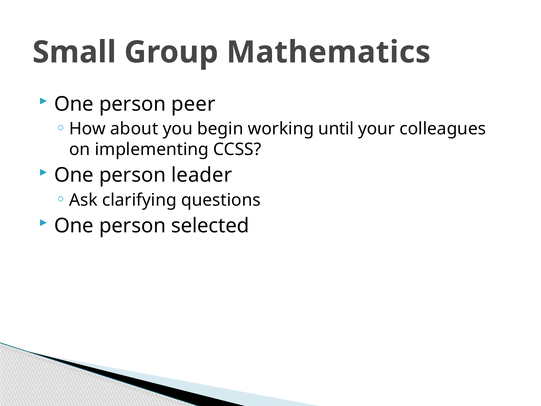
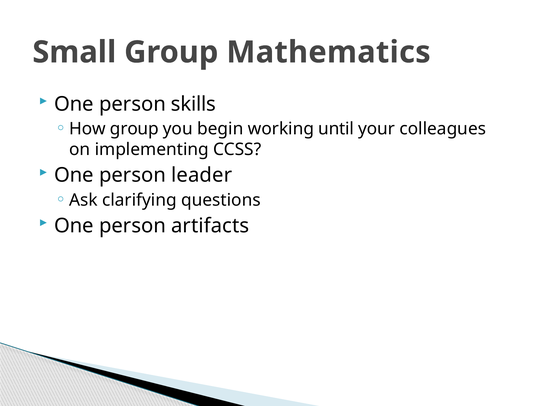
peer: peer -> skills
How about: about -> group
selected: selected -> artifacts
